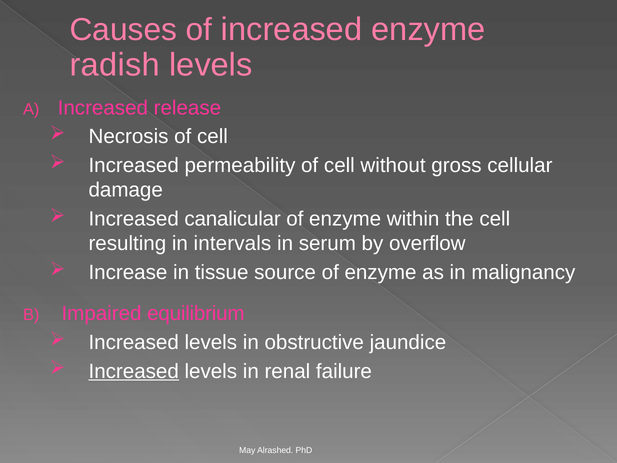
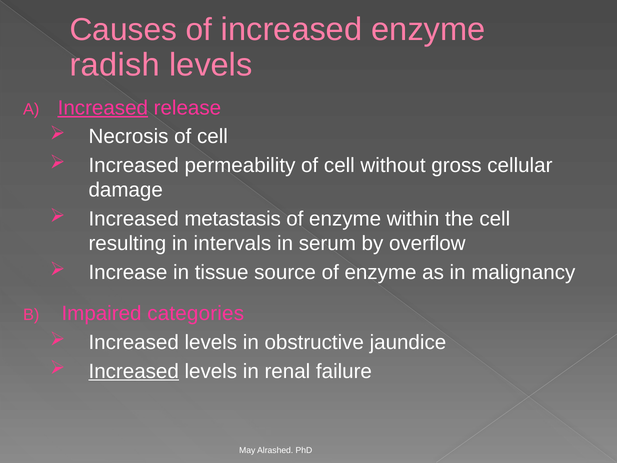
Increased at (103, 108) underline: none -> present
canalicular: canalicular -> metastasis
equilibrium: equilibrium -> categories
